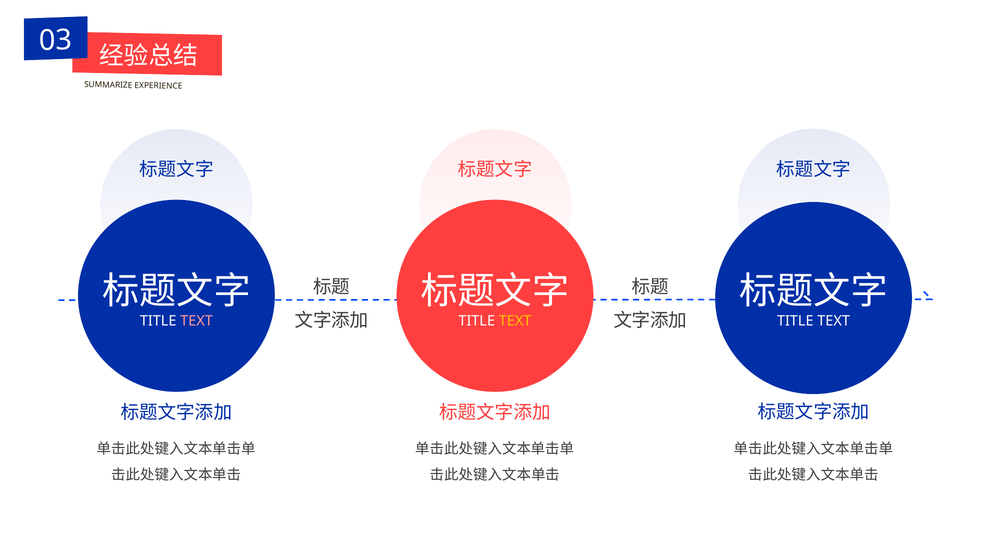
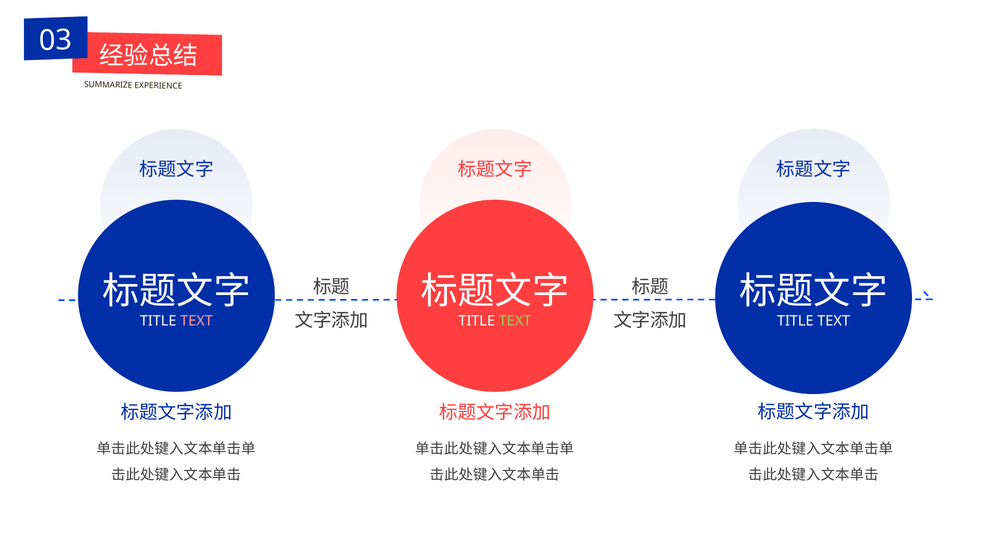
TEXT at (515, 321) colour: yellow -> light green
